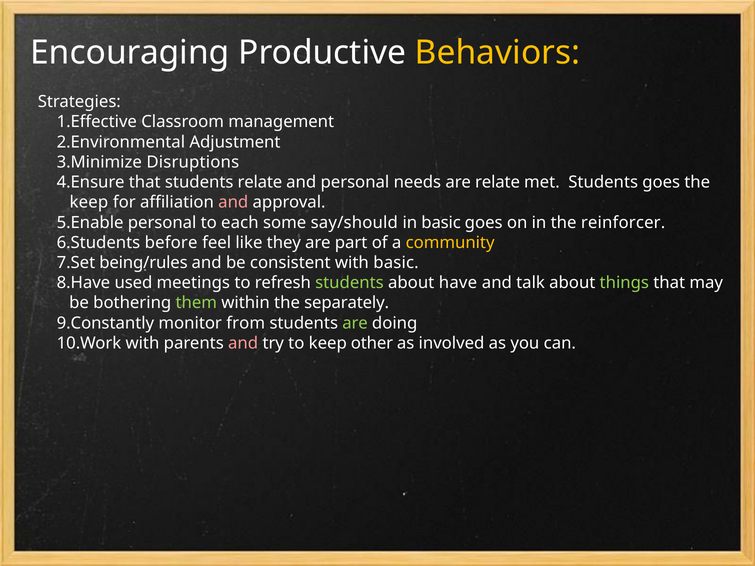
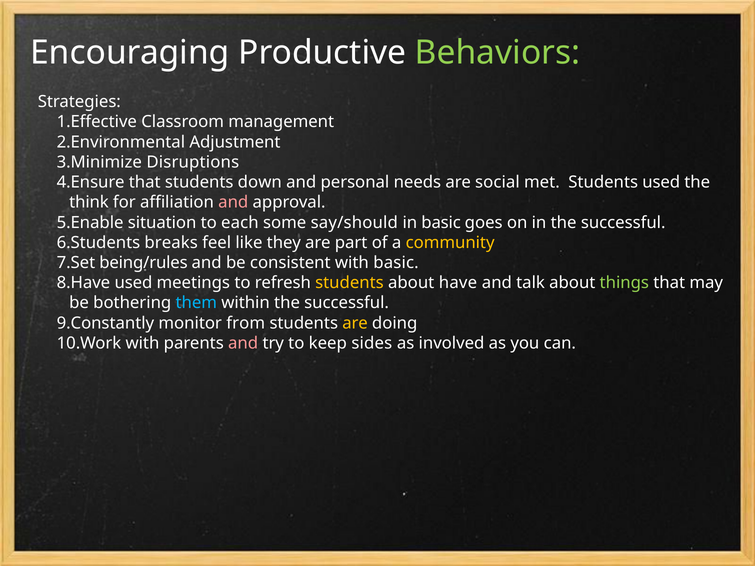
Behaviors colour: yellow -> light green
students relate: relate -> down
are relate: relate -> social
Students goes: goes -> used
keep at (89, 202): keep -> think
personal at (162, 223): personal -> situation
in the reinforcer: reinforcer -> successful
before: before -> breaks
students at (349, 283) colour: light green -> yellow
them colour: light green -> light blue
within the separately: separately -> successful
are at (355, 323) colour: light green -> yellow
other: other -> sides
